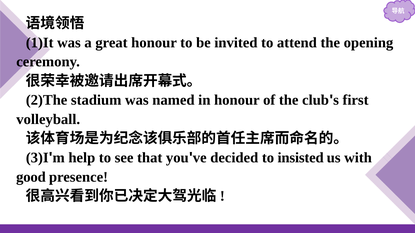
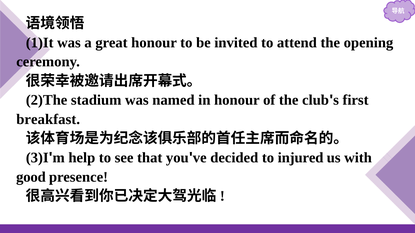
volleyball: volleyball -> breakfast
insisted: insisted -> injured
